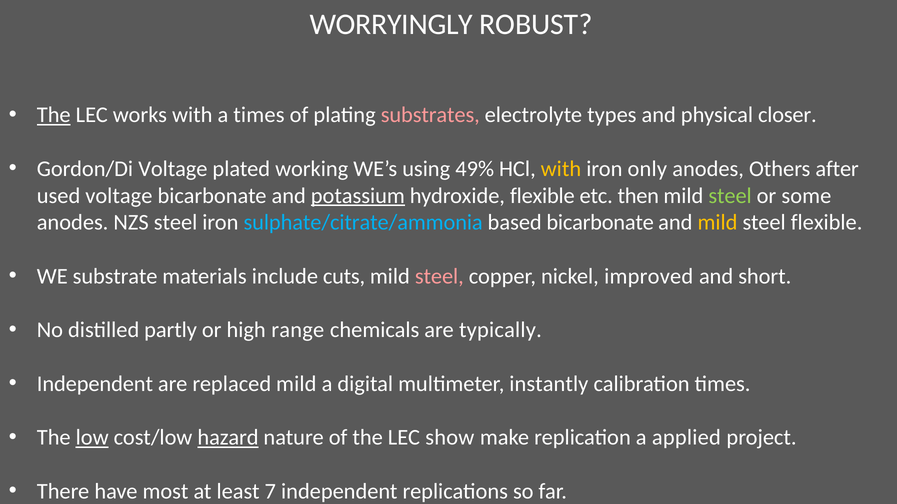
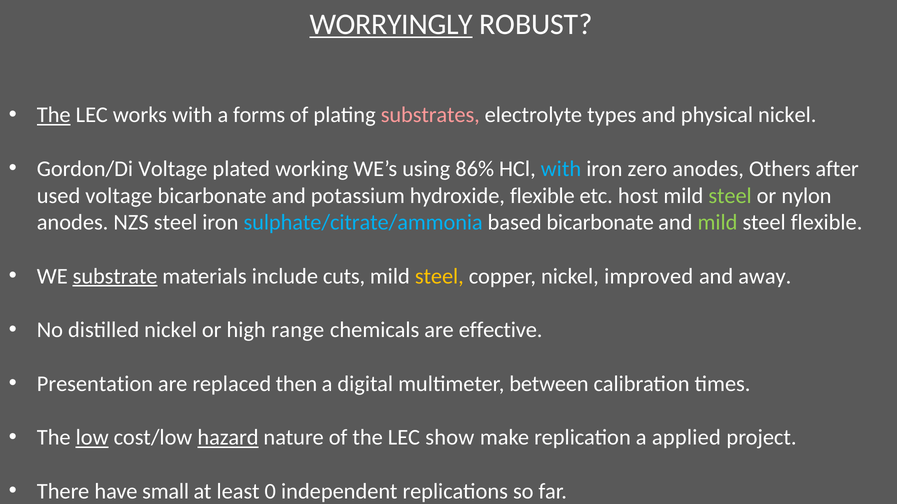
WORRYINGLY underline: none -> present
a times: times -> forms
physical closer: closer -> nickel
49%: 49% -> 86%
with at (561, 169) colour: yellow -> light blue
only: only -> zero
potassium underline: present -> none
then: then -> host
some: some -> nylon
mild at (717, 223) colour: yellow -> light green
substrate underline: none -> present
steel at (439, 277) colour: pink -> yellow
short: short -> away
distilled partly: partly -> nickel
typically: typically -> effective
Independent at (95, 384): Independent -> Presentation
replaced mild: mild -> then
instantly: instantly -> between
most: most -> small
7: 7 -> 0
